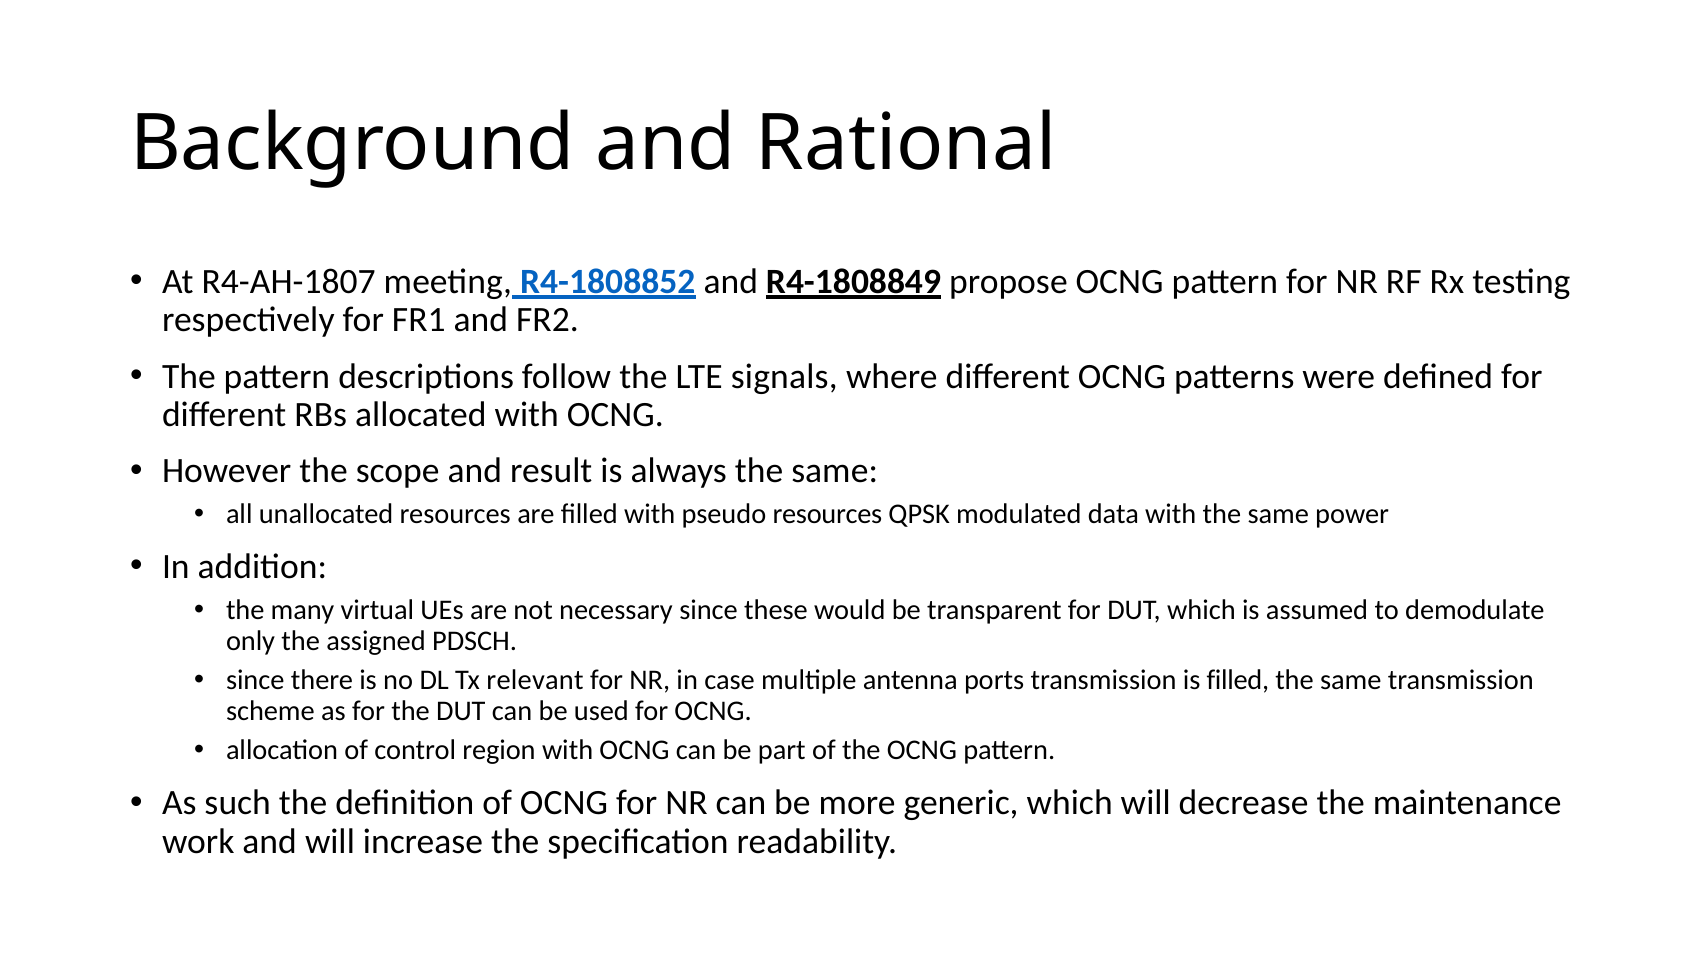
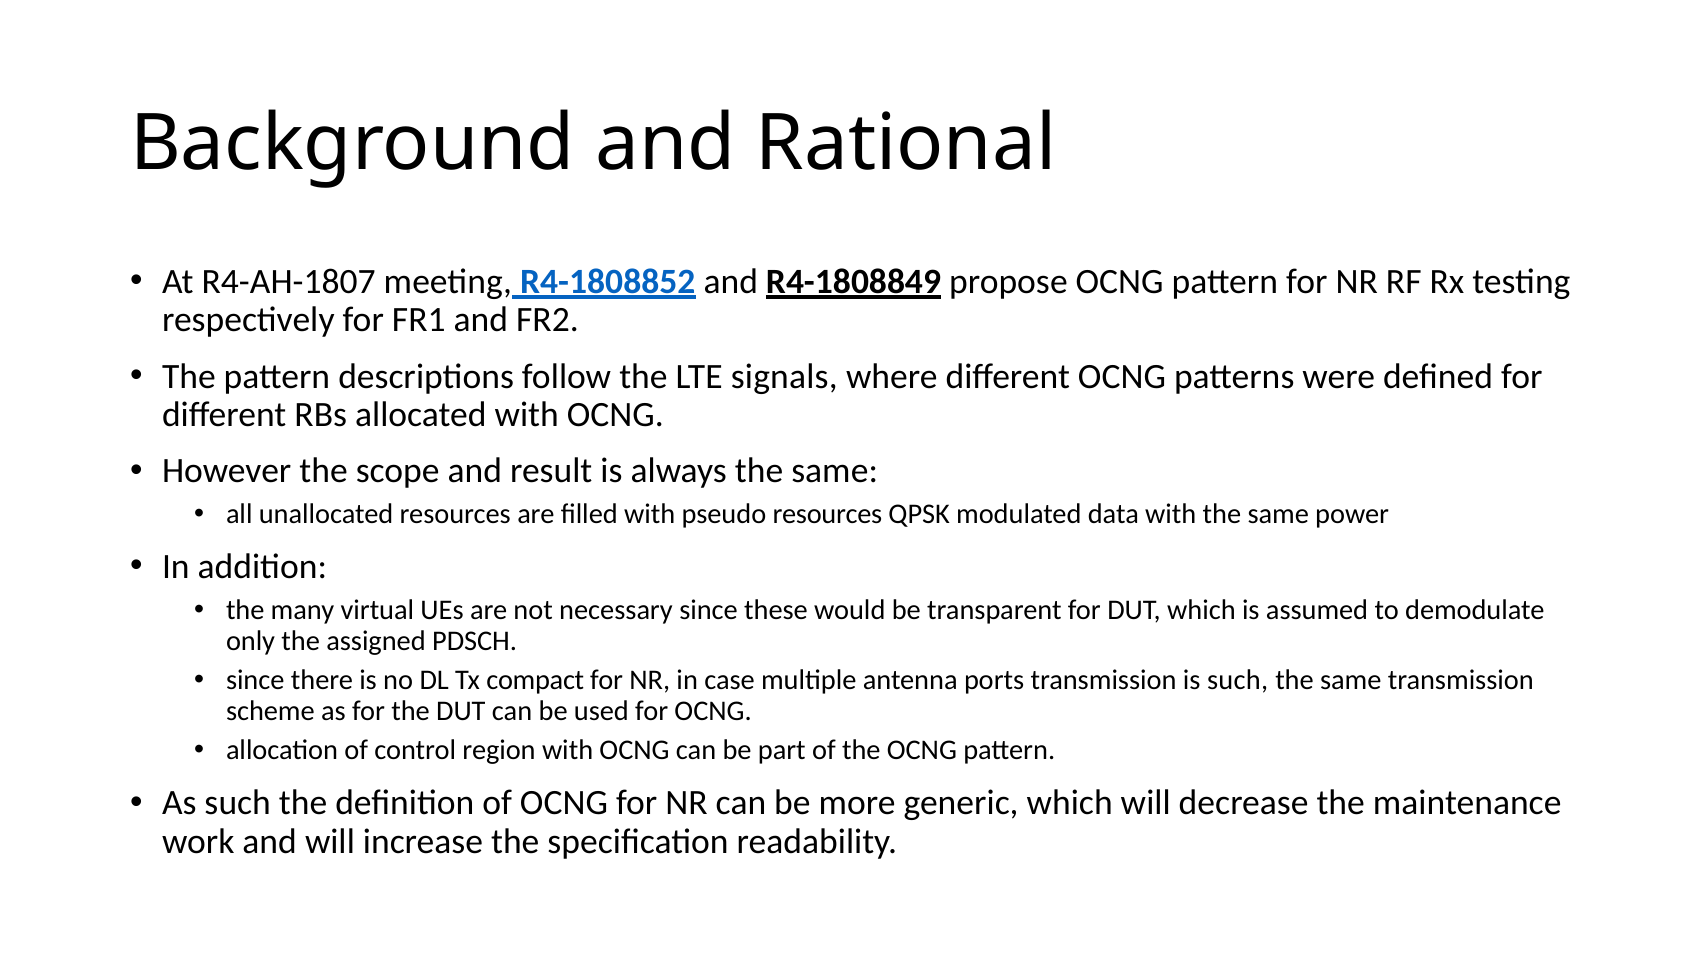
relevant: relevant -> compact
is filled: filled -> such
